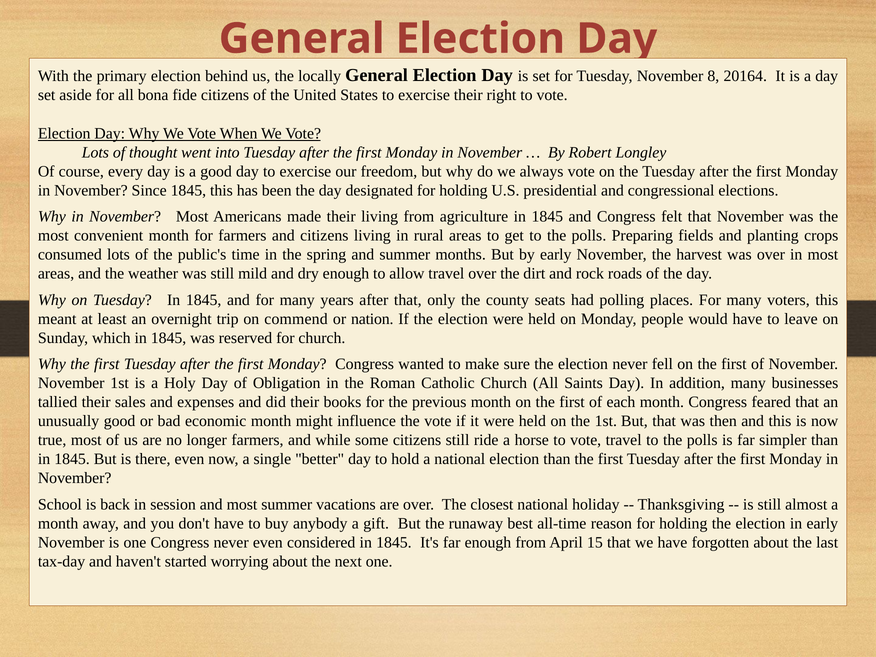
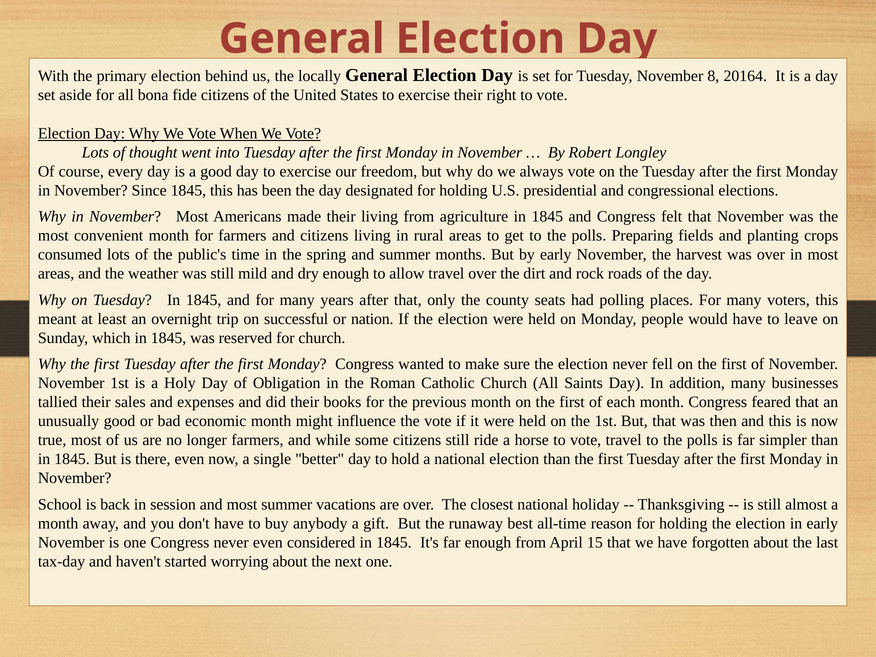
commend: commend -> successful
